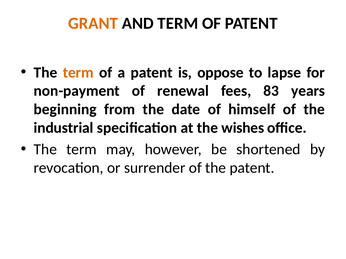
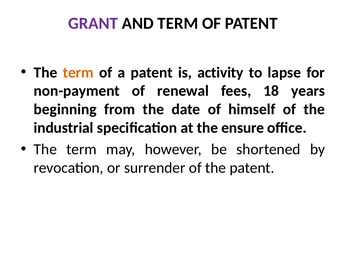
GRANT colour: orange -> purple
oppose: oppose -> activity
83: 83 -> 18
wishes: wishes -> ensure
